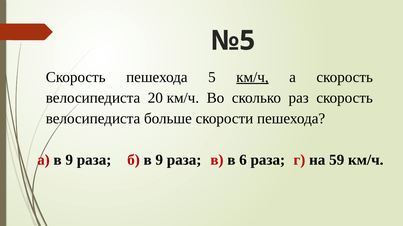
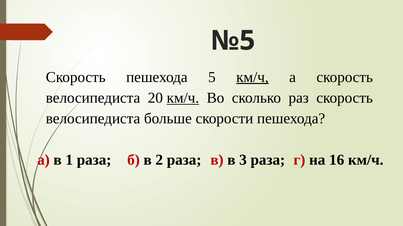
км/ч at (183, 98) underline: none -> present
а в 9: 9 -> 1
б в 9: 9 -> 2
6: 6 -> 3
59: 59 -> 16
